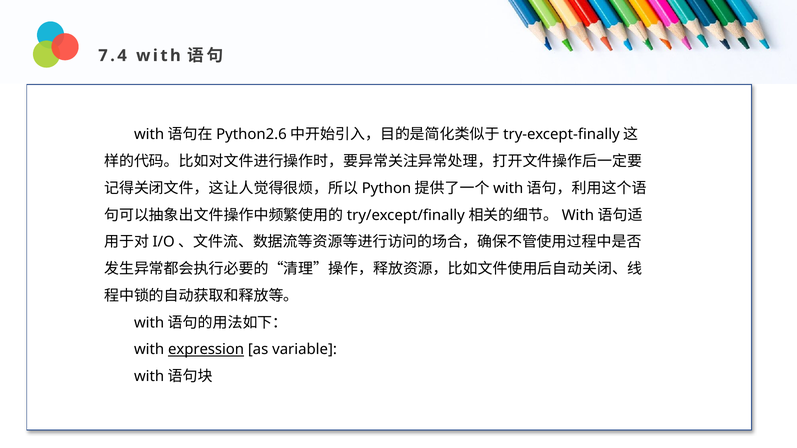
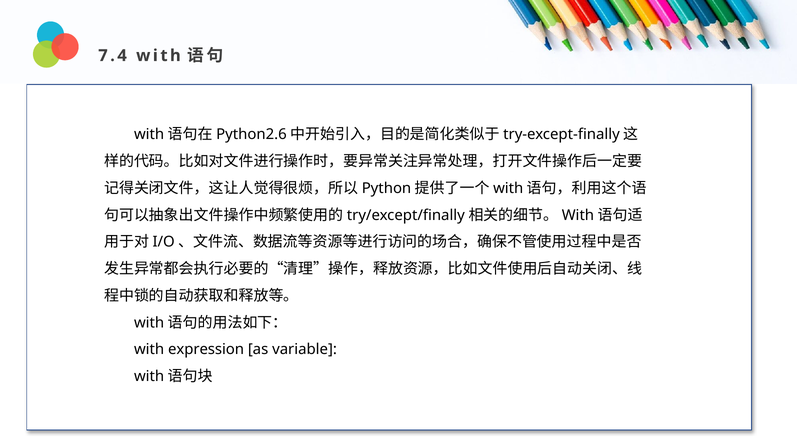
expression underline: present -> none
